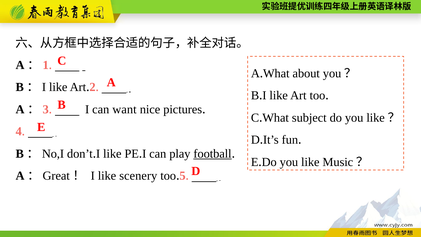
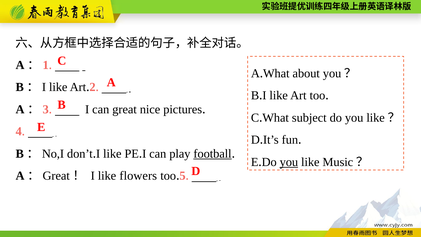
can want: want -> great
you at (289, 162) underline: none -> present
scenery: scenery -> flowers
